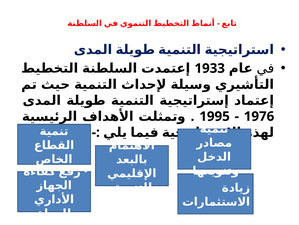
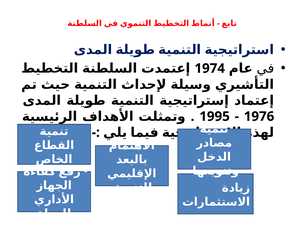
1933: 1933 -> 1974
